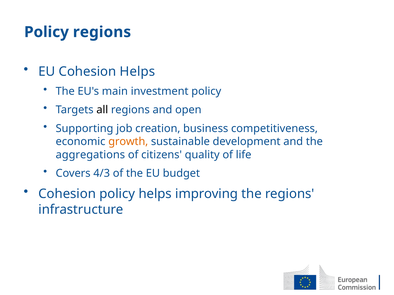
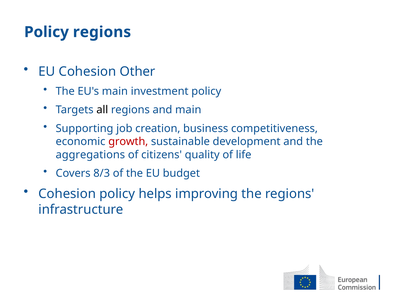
Cohesion Helps: Helps -> Other
and open: open -> main
growth colour: orange -> red
4/3: 4/3 -> 8/3
